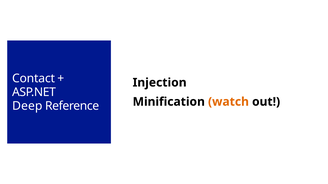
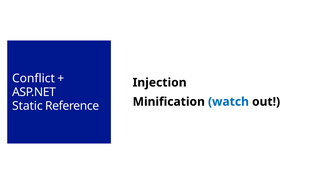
Contact: Contact -> Conflict
watch colour: orange -> blue
Deep: Deep -> Static
